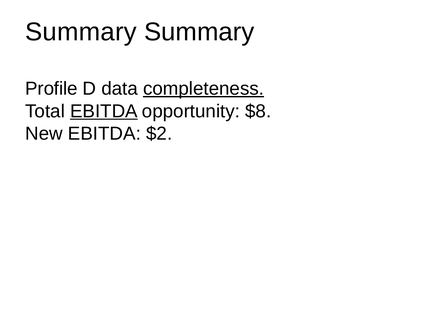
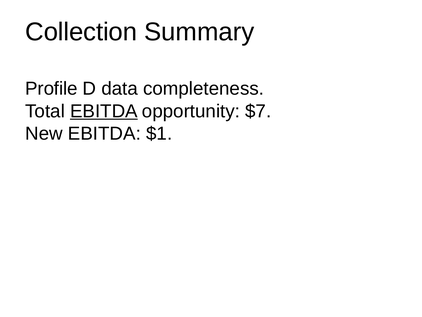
Summary at (81, 32): Summary -> Collection
completeness underline: present -> none
$8: $8 -> $7
$2: $2 -> $1
